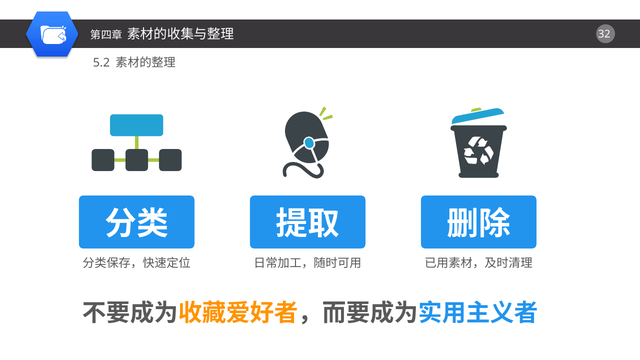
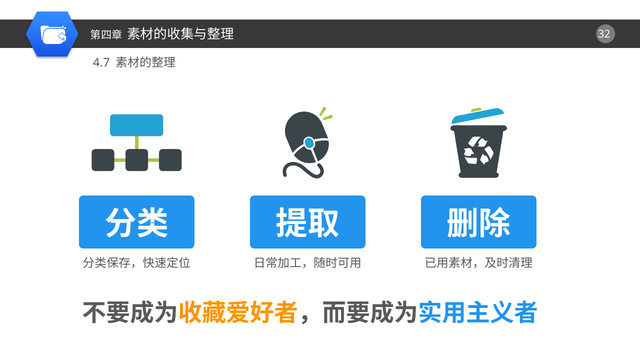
5.2: 5.2 -> 4.7
